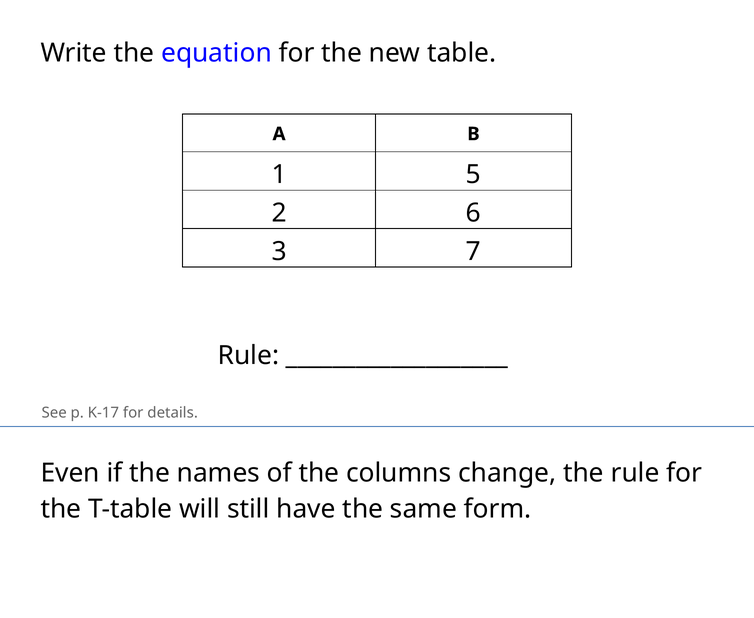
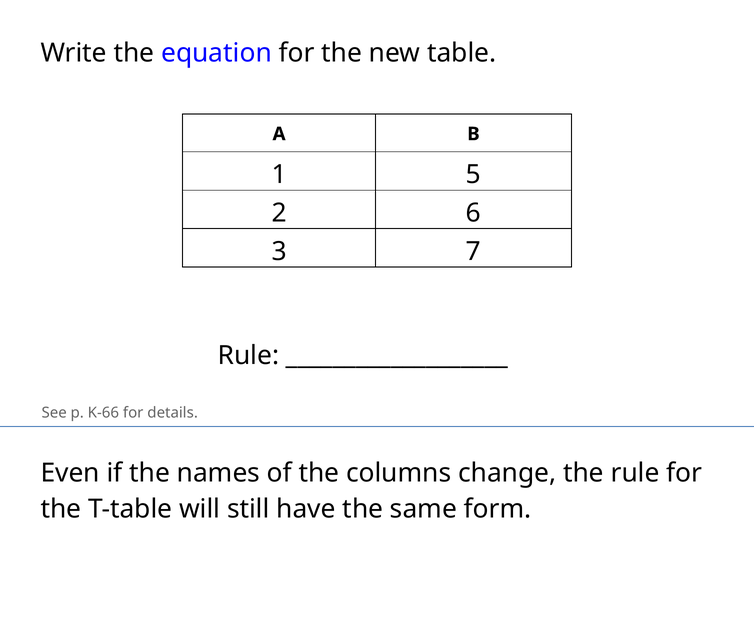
K-17: K-17 -> K-66
